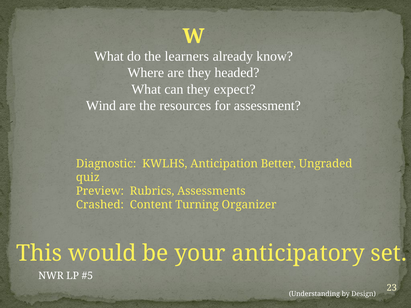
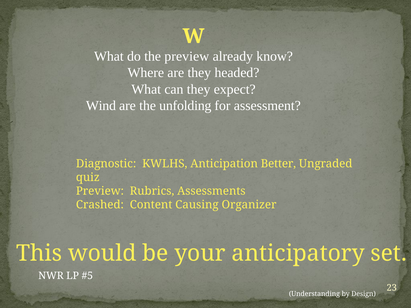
the learners: learners -> preview
resources: resources -> unfolding
Turning: Turning -> Causing
